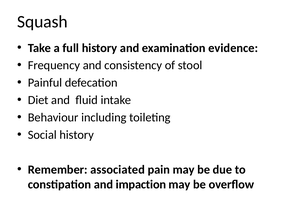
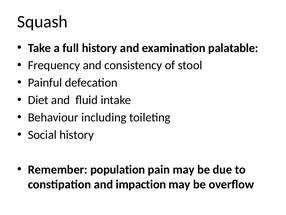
evidence: evidence -> palatable
associated: associated -> population
